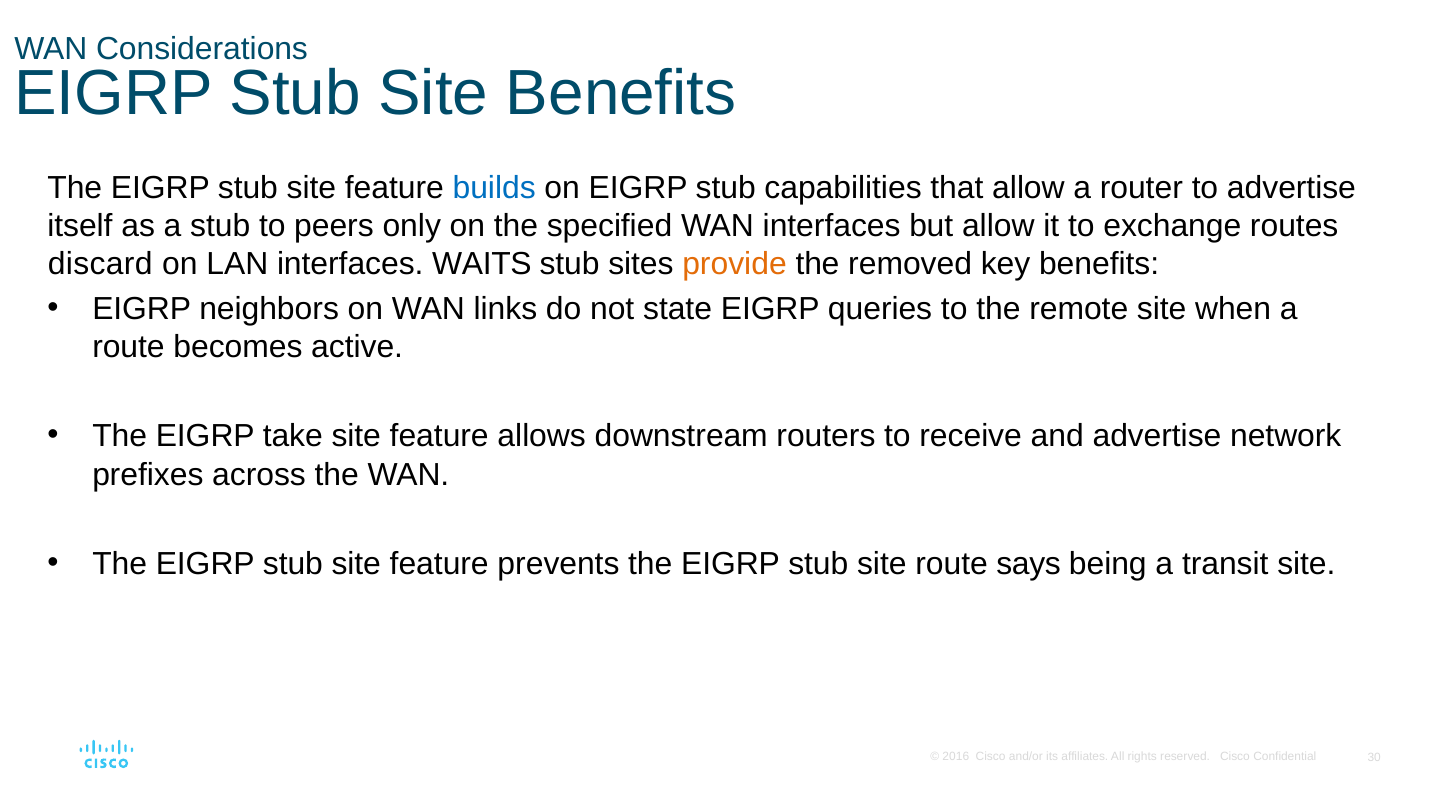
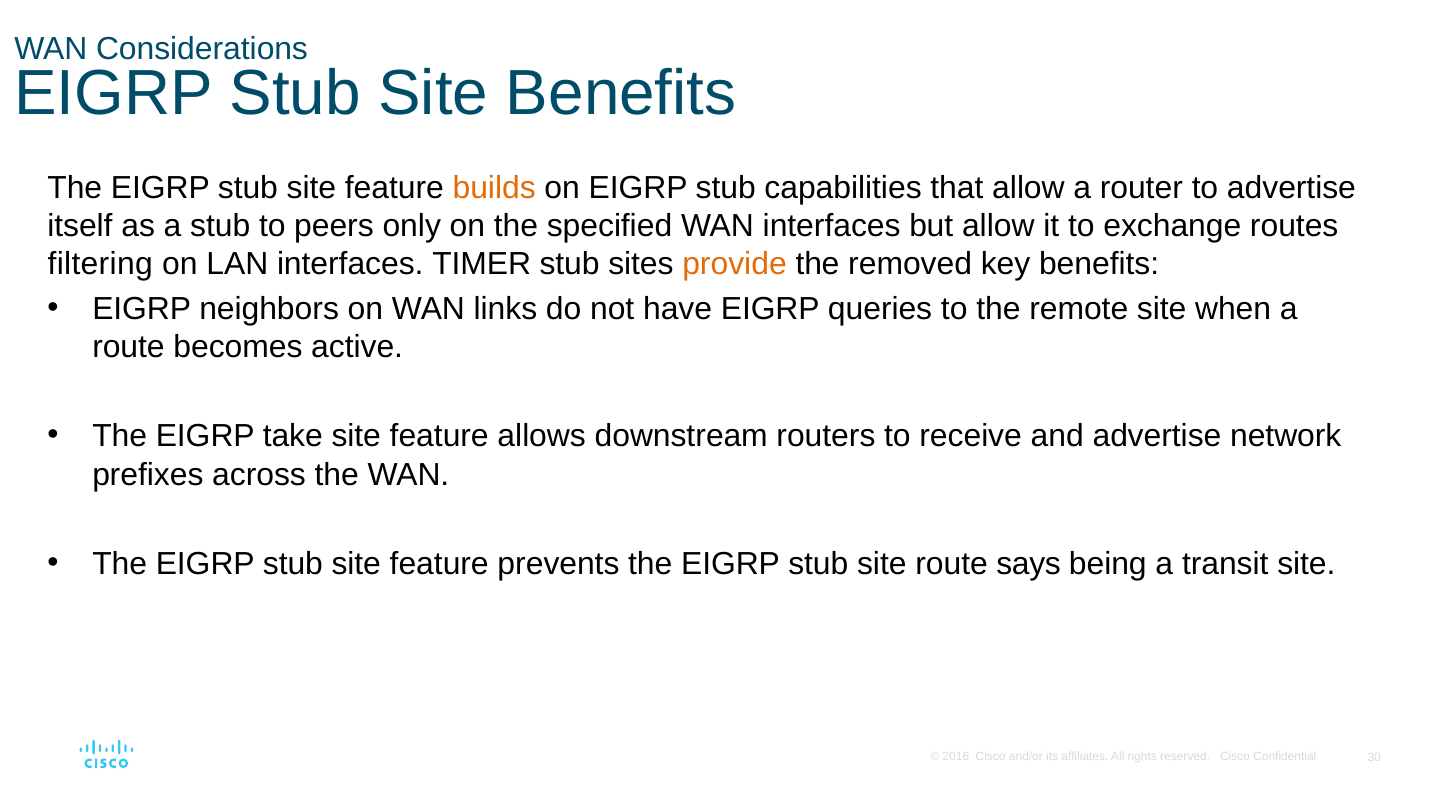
builds colour: blue -> orange
discard: discard -> filtering
WAITS: WAITS -> TIMER
state: state -> have
